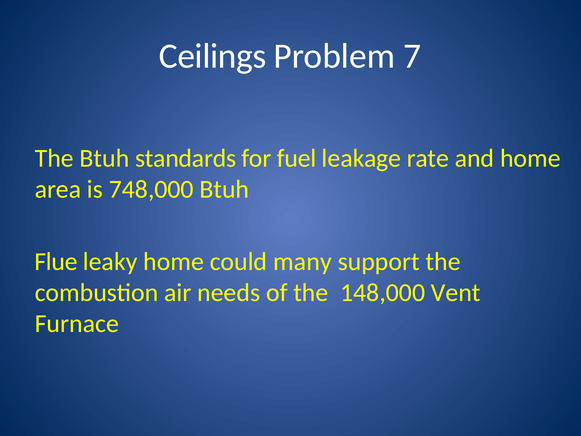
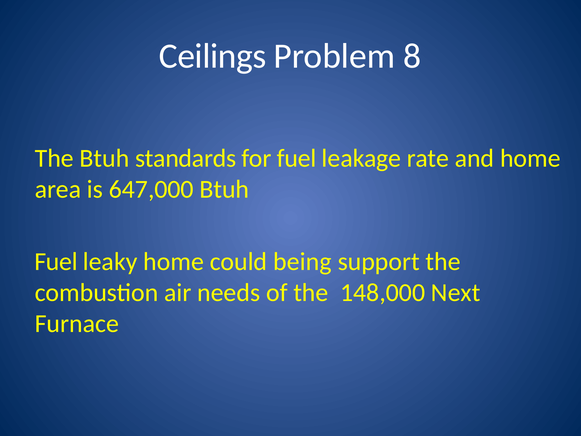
7: 7 -> 8
748,000: 748,000 -> 647,000
Flue at (56, 261): Flue -> Fuel
many: many -> being
Vent: Vent -> Next
